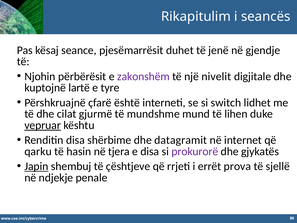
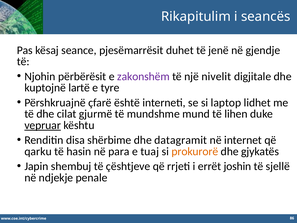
switch: switch -> laptop
tjera: tjera -> para
e disa: disa -> tuaj
prokurorë colour: purple -> orange
Japin underline: present -> none
prova: prova -> joshin
